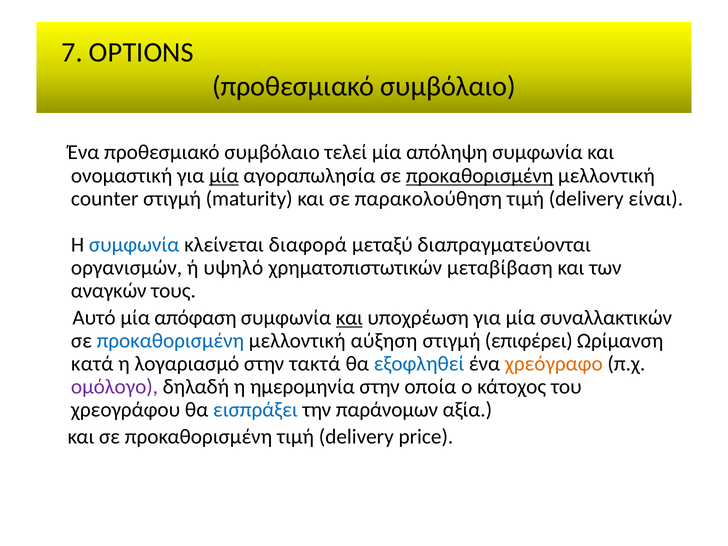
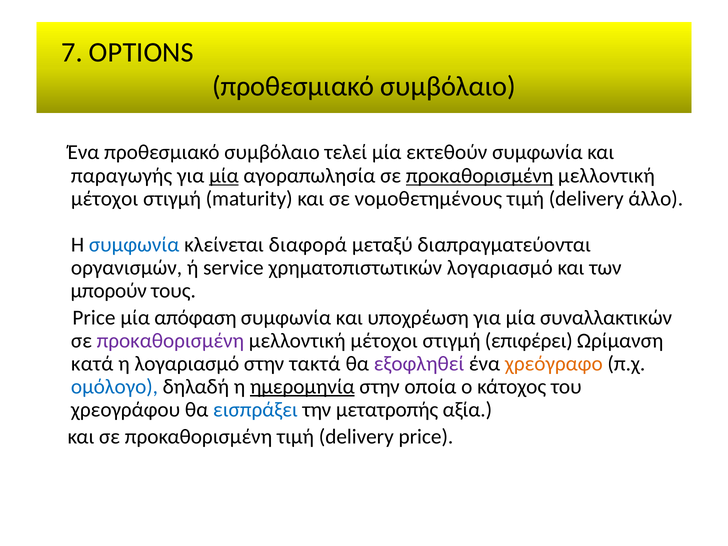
απόληψη: απόληψη -> εκτεθούν
ονομαστική: ονομαστική -> παραγωγής
counter at (105, 199): counter -> μέτοχοι
παρακολούθηση: παρακολούθηση -> νομοθετημένους
είναι: είναι -> άλλο
υψηλό: υψηλό -> service
χρηματοπιστωτικών μεταβίβαση: μεταβίβαση -> λογαριασμό
αναγκών: αναγκών -> μπορούν
Αυτό at (94, 318): Αυτό -> Price
και at (349, 318) underline: present -> none
προκαθορισμένη at (170, 341) colour: blue -> purple
αύξηση at (384, 341): αύξηση -> μέτοχοι
εξοφληθεί colour: blue -> purple
ομόλογο colour: purple -> blue
ημερομηνία underline: none -> present
παράνομων: παράνομων -> μετατροπής
